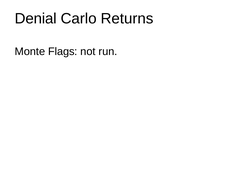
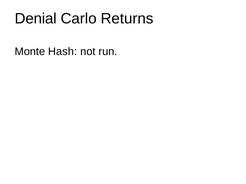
Flags: Flags -> Hash
